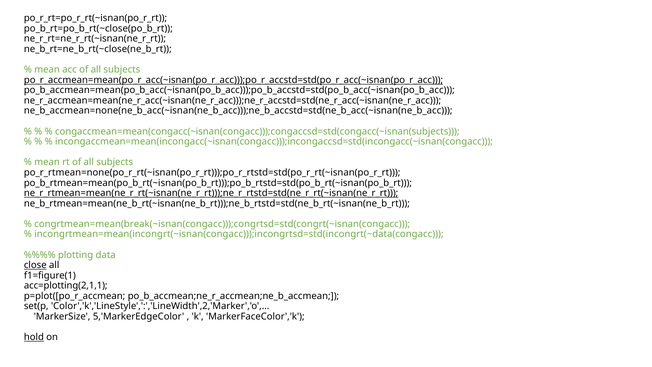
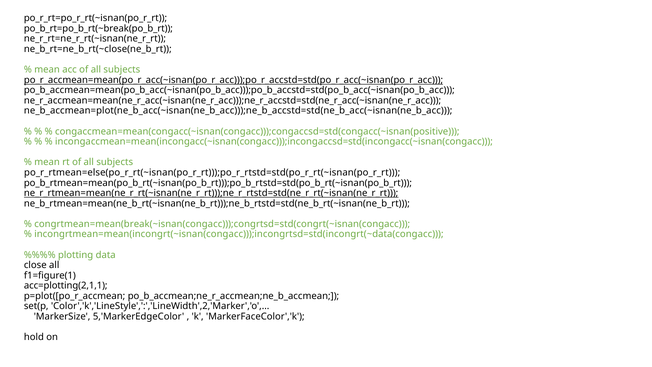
po_b_rt=po_b_rt(~close(po_b_rt: po_b_rt=po_b_rt(~close(po_b_rt -> po_b_rt=po_b_rt(~break(po_b_rt
ne_b_accmean=none(ne_b_acc(~isnan(ne_b_acc)));ne_b_accstd=std(ne_b_acc(~isnan(ne_b_acc: ne_b_accmean=none(ne_b_acc(~isnan(ne_b_acc)));ne_b_accstd=std(ne_b_acc(~isnan(ne_b_acc -> ne_b_accmean=plot(ne_b_acc(~isnan(ne_b_acc)));ne_b_accstd=std(ne_b_acc(~isnan(ne_b_acc
congaccmean=mean(congacc(~isnan(congacc)));congaccsd=std(congacc(~isnan(subjects: congaccmean=mean(congacc(~isnan(congacc)));congaccsd=std(congacc(~isnan(subjects -> congaccmean=mean(congacc(~isnan(congacc)));congaccsd=std(congacc(~isnan(positive
po_r_rtmean=none(po_r_rt(~isnan(po_r_rt)));po_r_rtstd=std(po_r_rt(~isnan(po_r_rt: po_r_rtmean=none(po_r_rt(~isnan(po_r_rt)));po_r_rtstd=std(po_r_rt(~isnan(po_r_rt -> po_r_rtmean=else(po_r_rt(~isnan(po_r_rt)));po_r_rtstd=std(po_r_rt(~isnan(po_r_rt
close underline: present -> none
hold underline: present -> none
